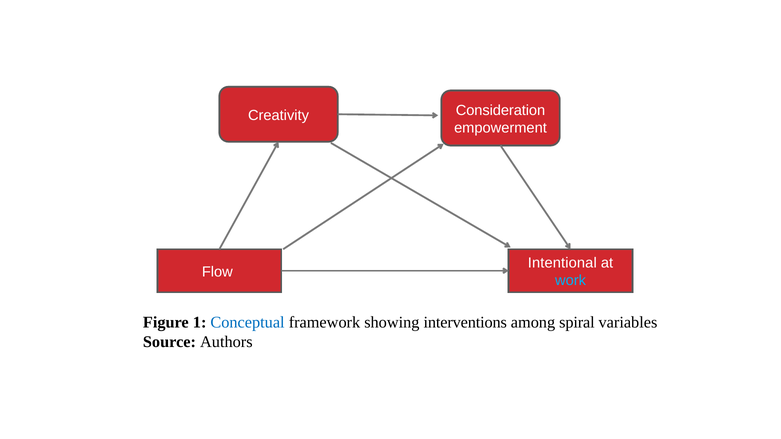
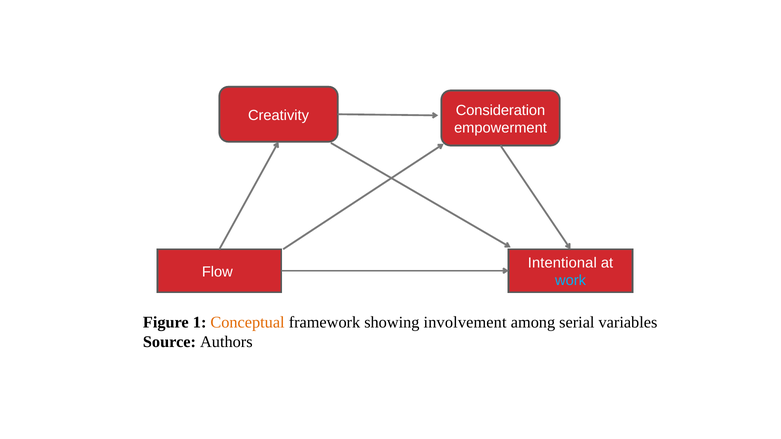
Conceptual colour: blue -> orange
interventions: interventions -> involvement
spiral: spiral -> serial
